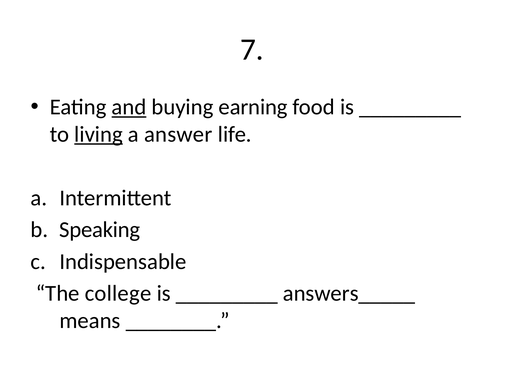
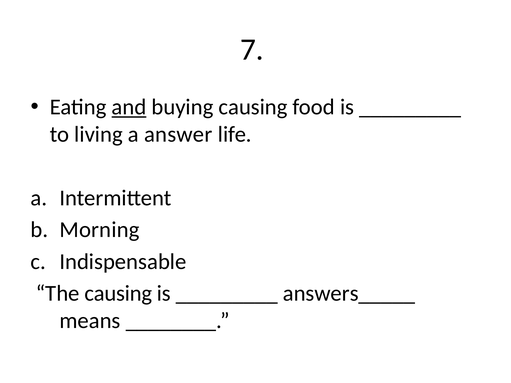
buying earning: earning -> causing
living underline: present -> none
Speaking: Speaking -> Morning
The college: college -> causing
